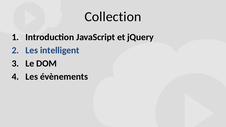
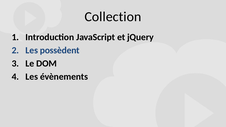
intelligent: intelligent -> possèdent
